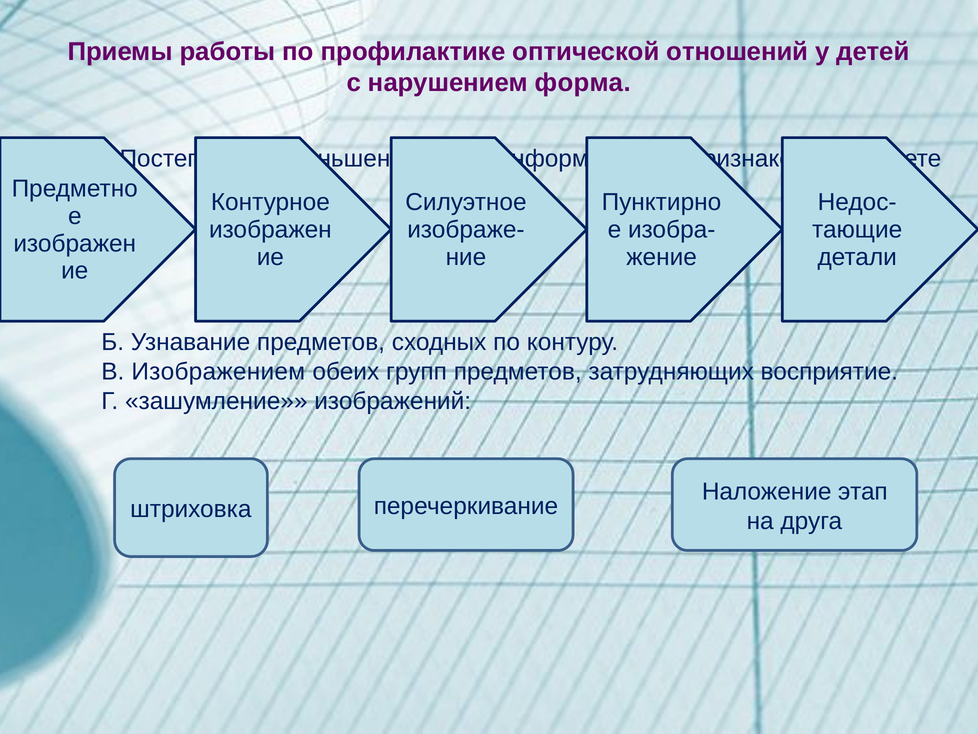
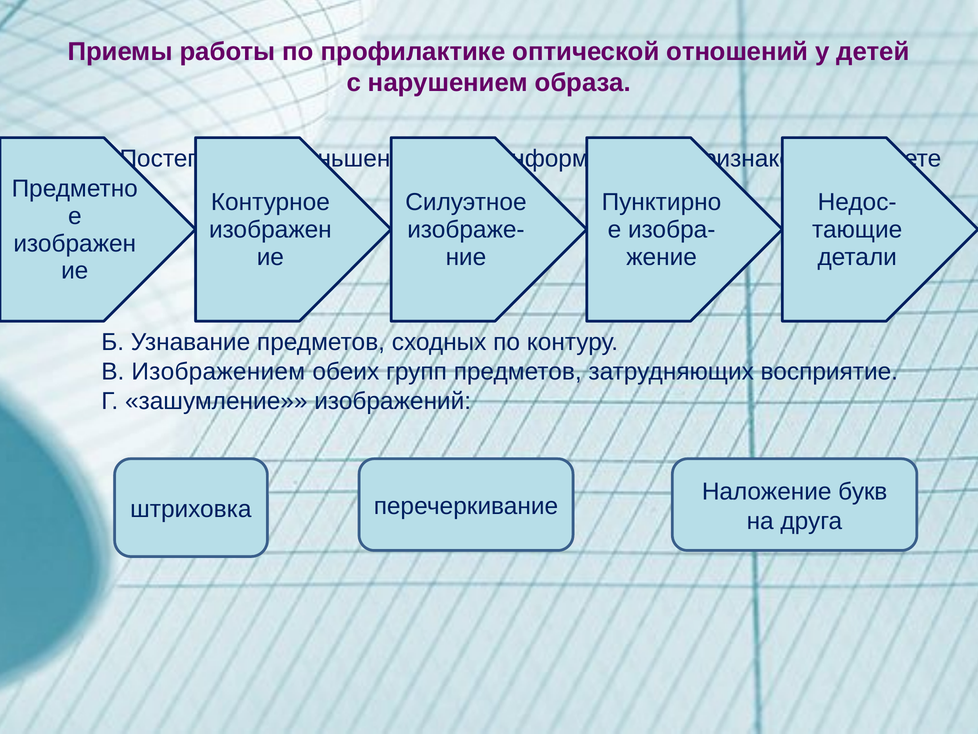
форма: форма -> образа
этап: этап -> букв
